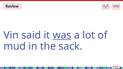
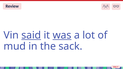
said underline: none -> present
